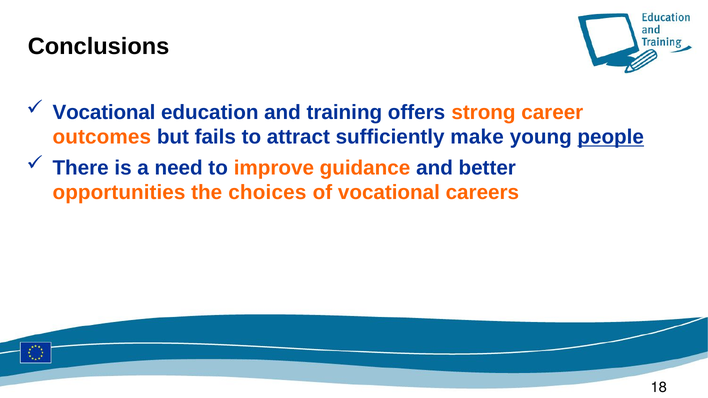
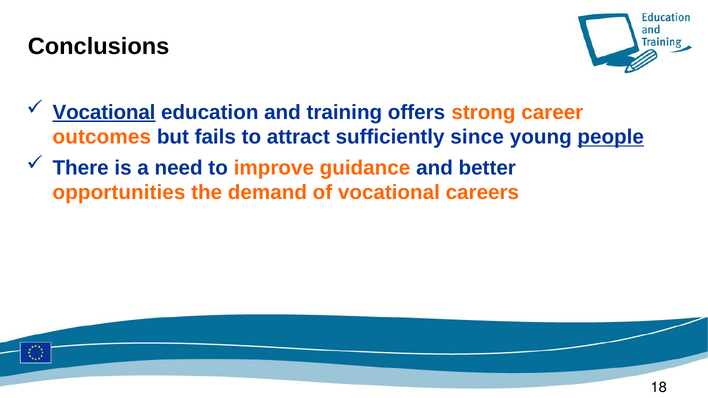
Vocational at (104, 112) underline: none -> present
make: make -> since
choices: choices -> demand
